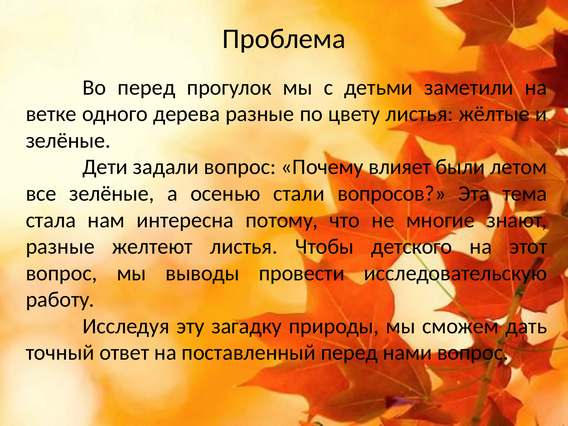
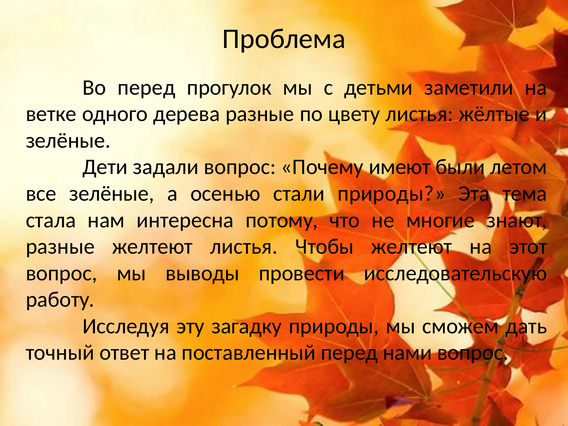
влияет: влияет -> имеют
стали вопросов: вопросов -> природы
Чтобы детского: детского -> желтеют
